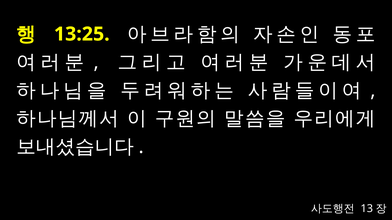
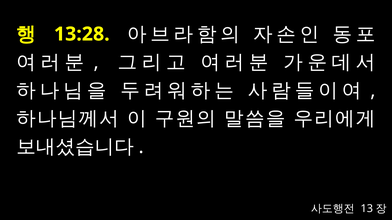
13:25: 13:25 -> 13:28
